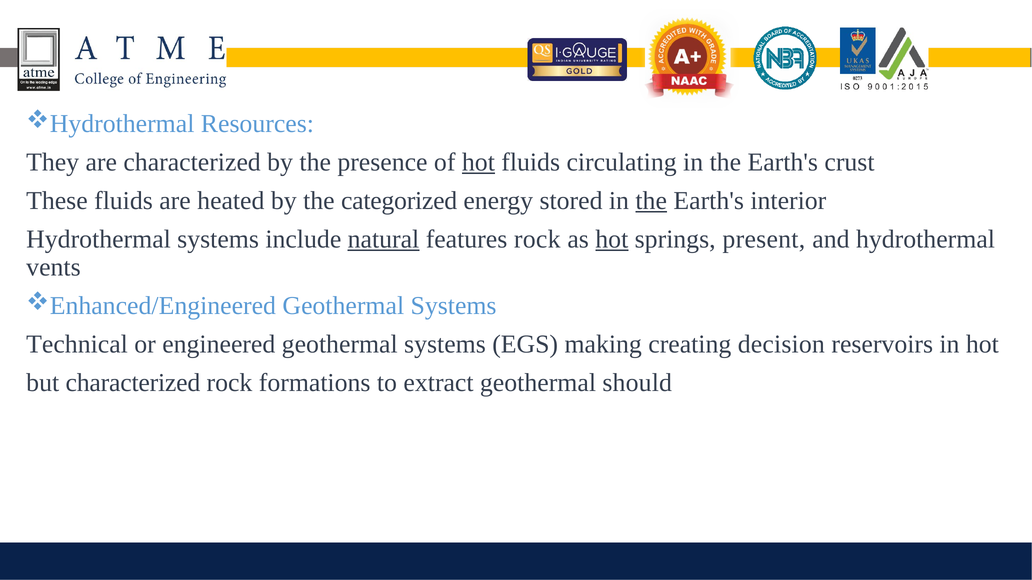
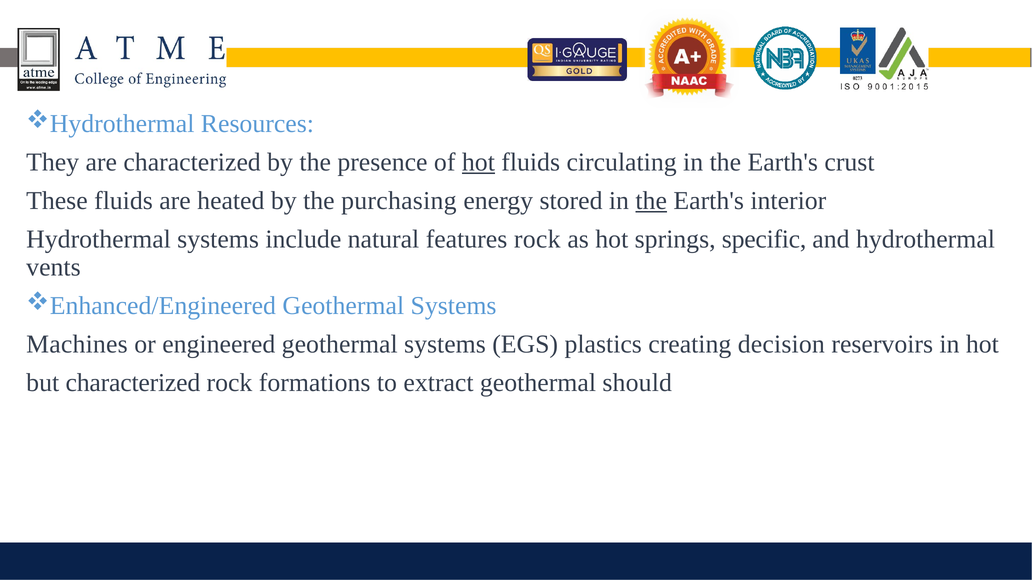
categorized: categorized -> purchasing
natural underline: present -> none
hot at (612, 240) underline: present -> none
present: present -> specific
Technical: Technical -> Machines
making: making -> plastics
